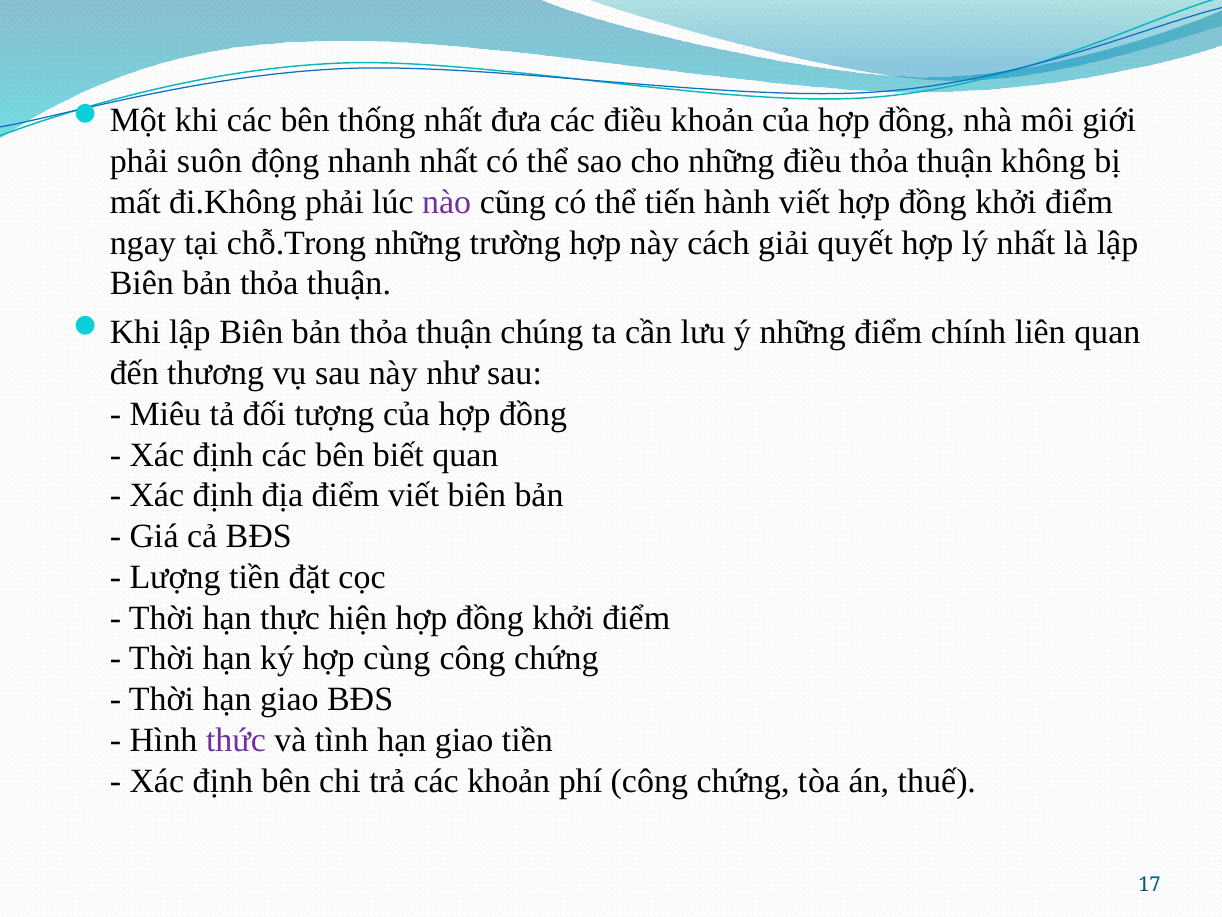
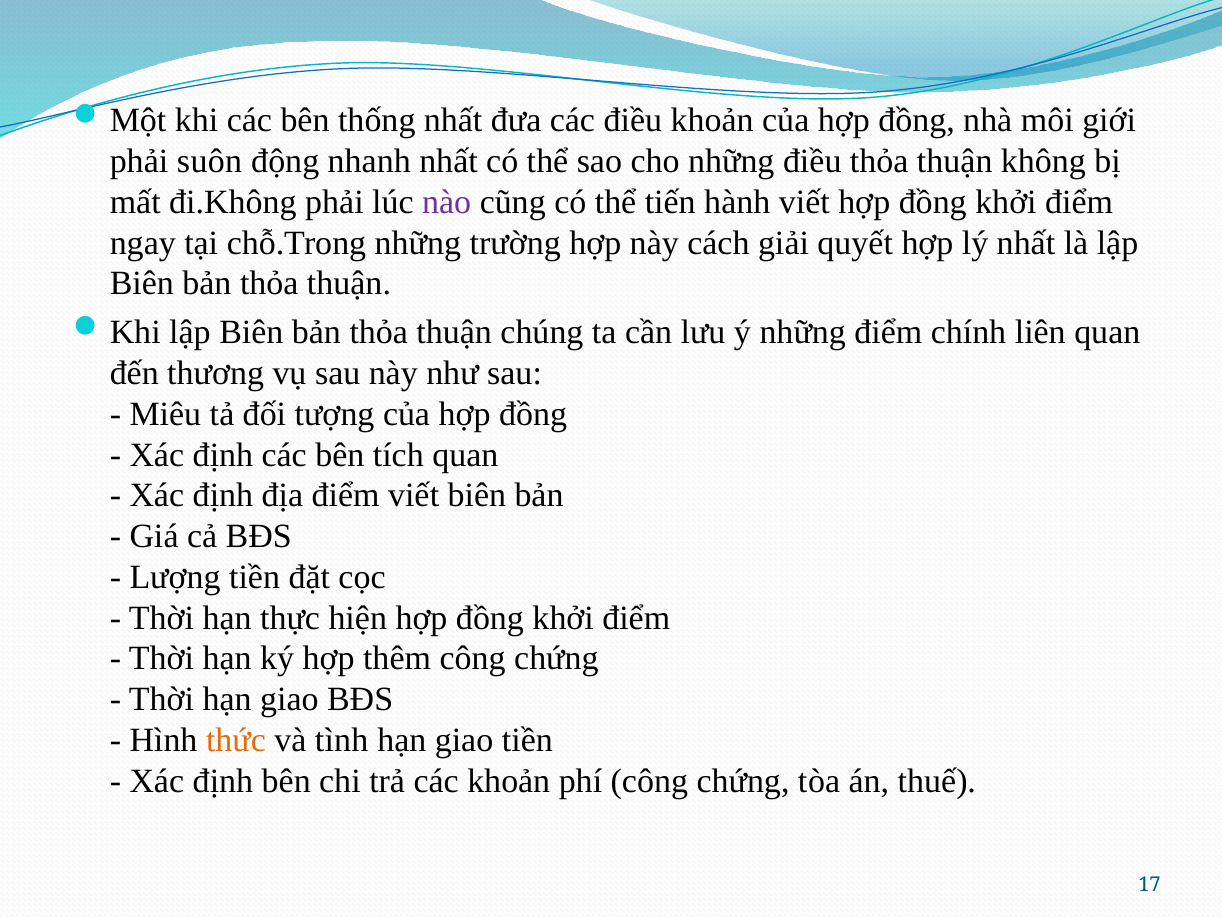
biết: biết -> tích
cùng: cùng -> thêm
thức colour: purple -> orange
